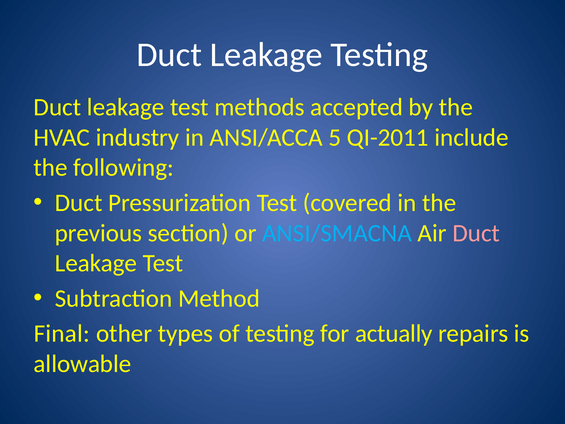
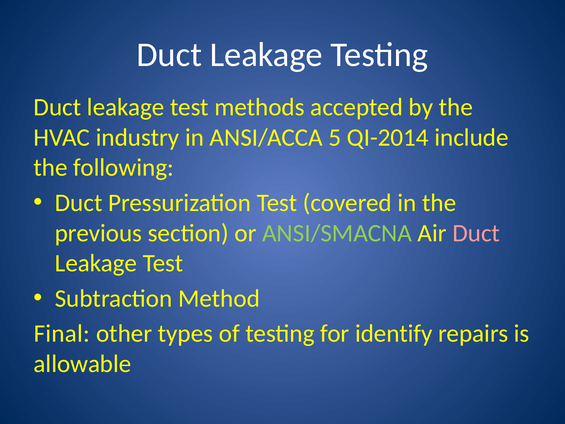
QI-2011: QI-2011 -> QI-2014
ANSI/SMACNA colour: light blue -> light green
actually: actually -> identify
